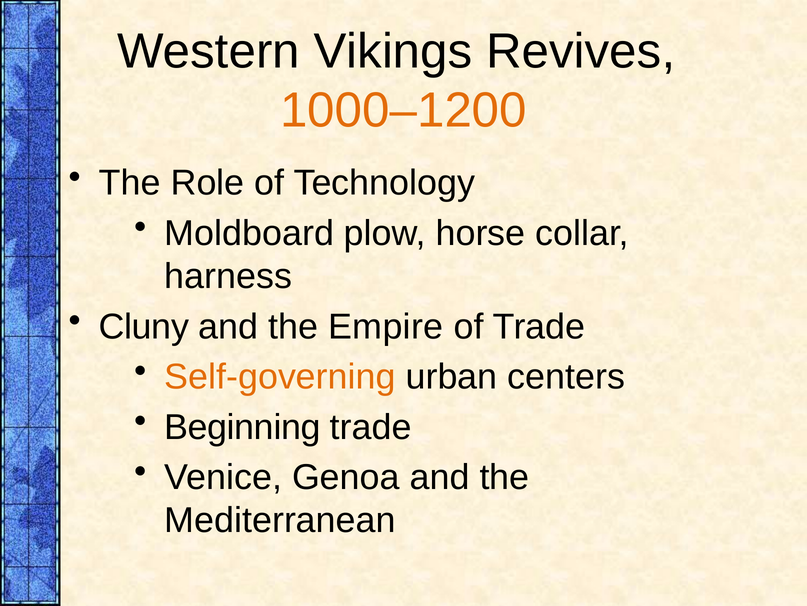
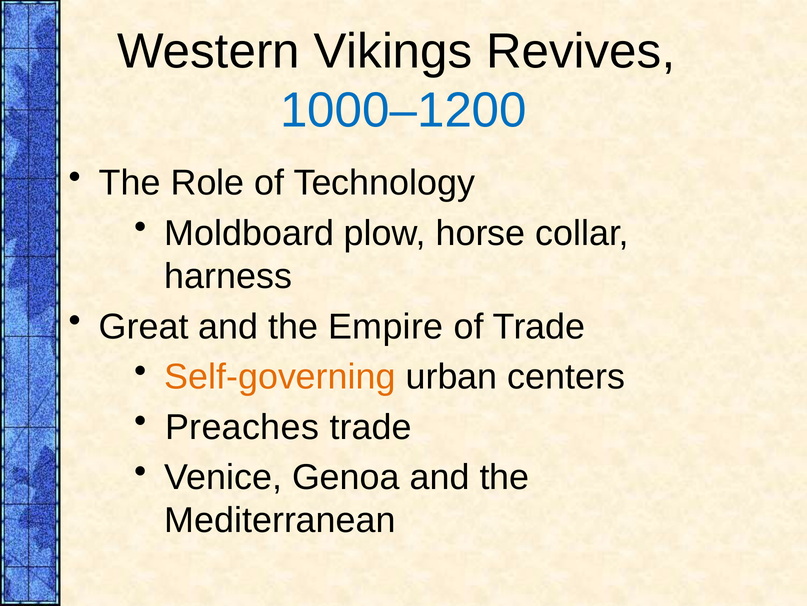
1000–1200 colour: orange -> blue
Cluny: Cluny -> Great
Beginning: Beginning -> Preaches
